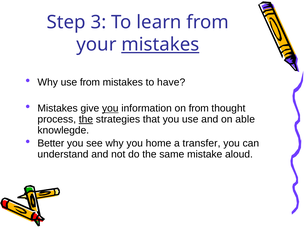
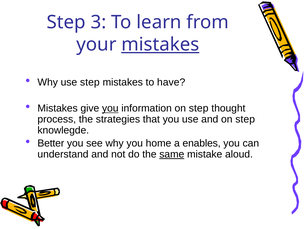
use from: from -> step
information on from: from -> step
the at (86, 120) underline: present -> none
and on able: able -> step
transfer: transfer -> enables
same underline: none -> present
